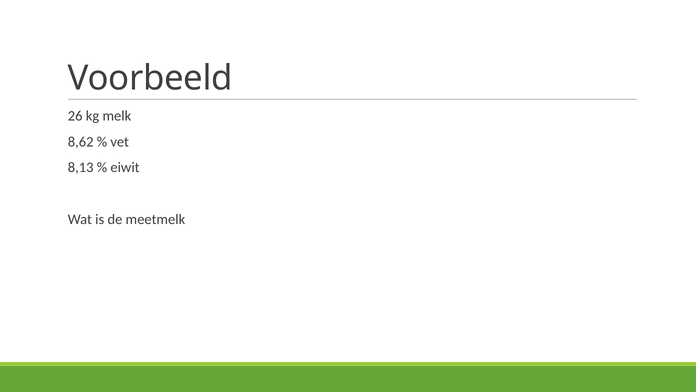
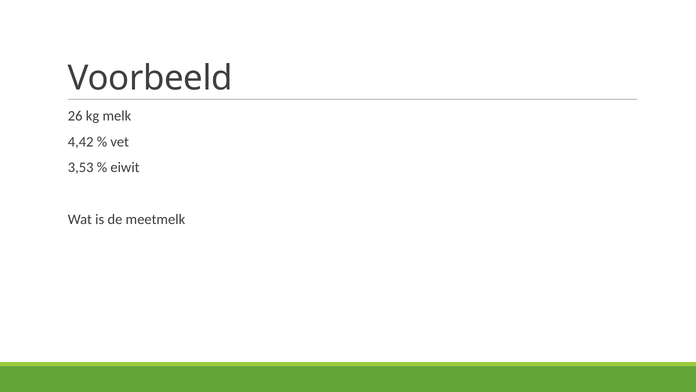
8,62: 8,62 -> 4,42
8,13: 8,13 -> 3,53
